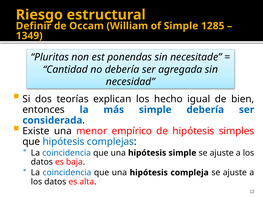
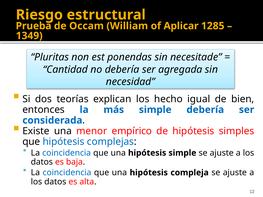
Definir: Definir -> Prueba
of Simple: Simple -> Aplicar
